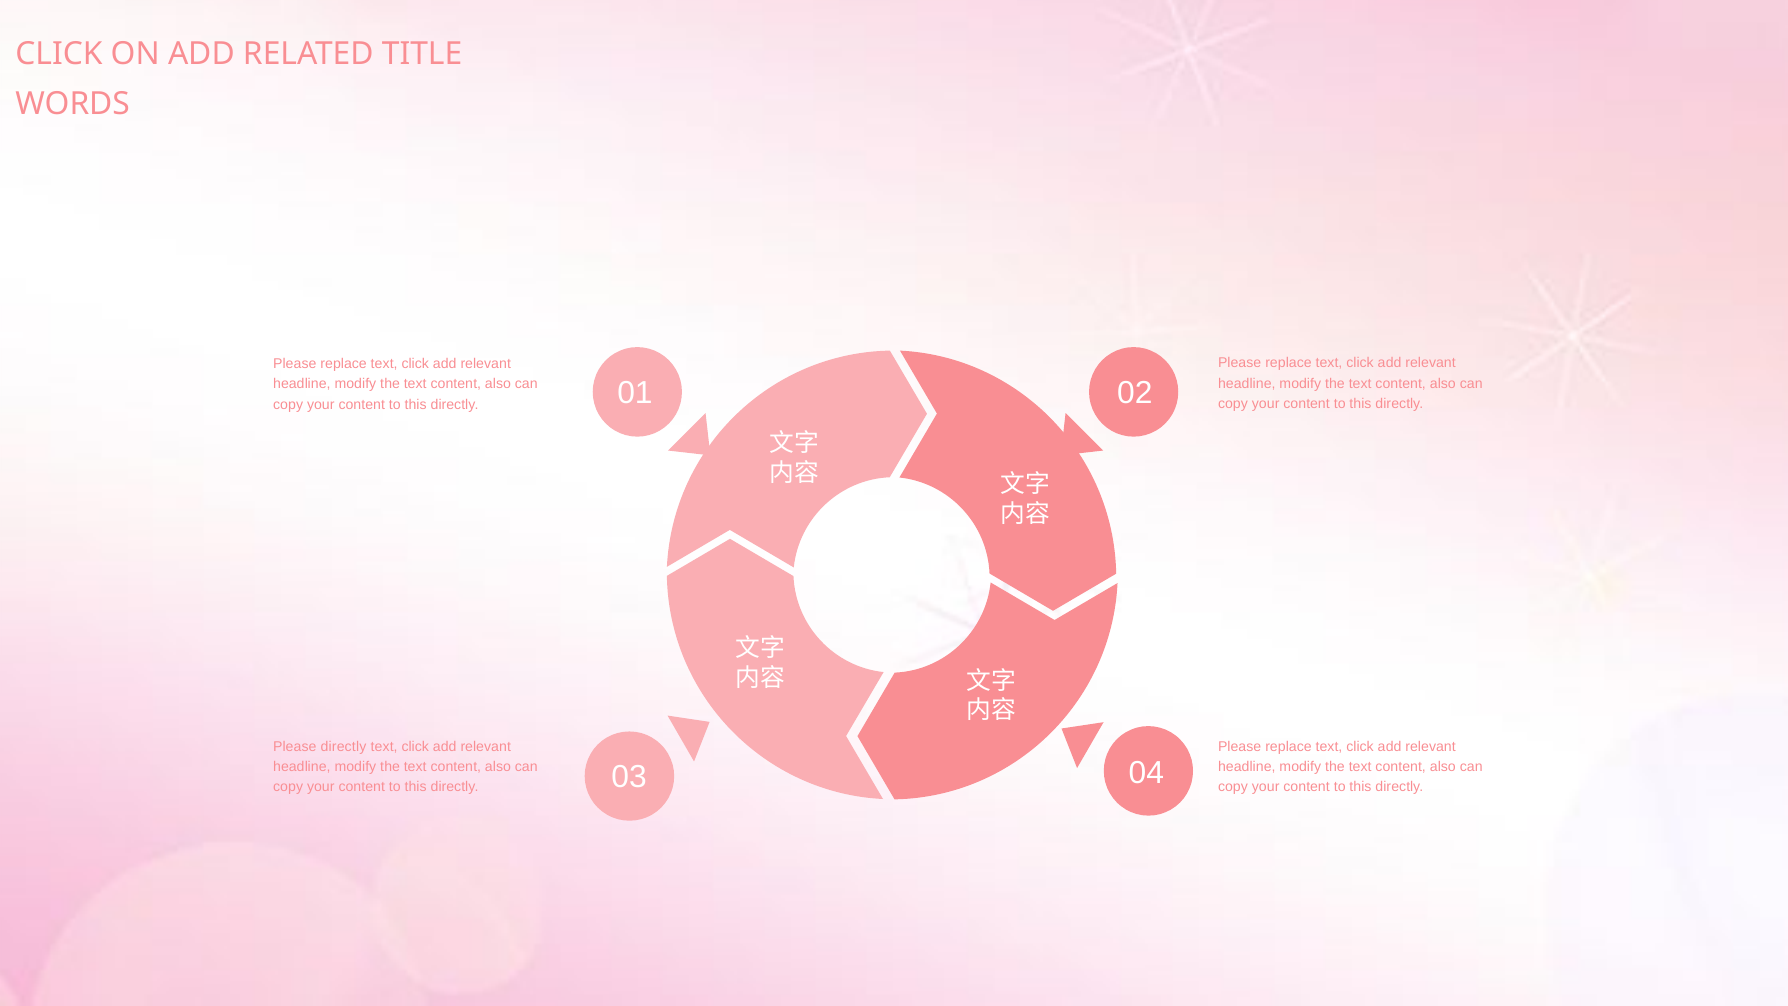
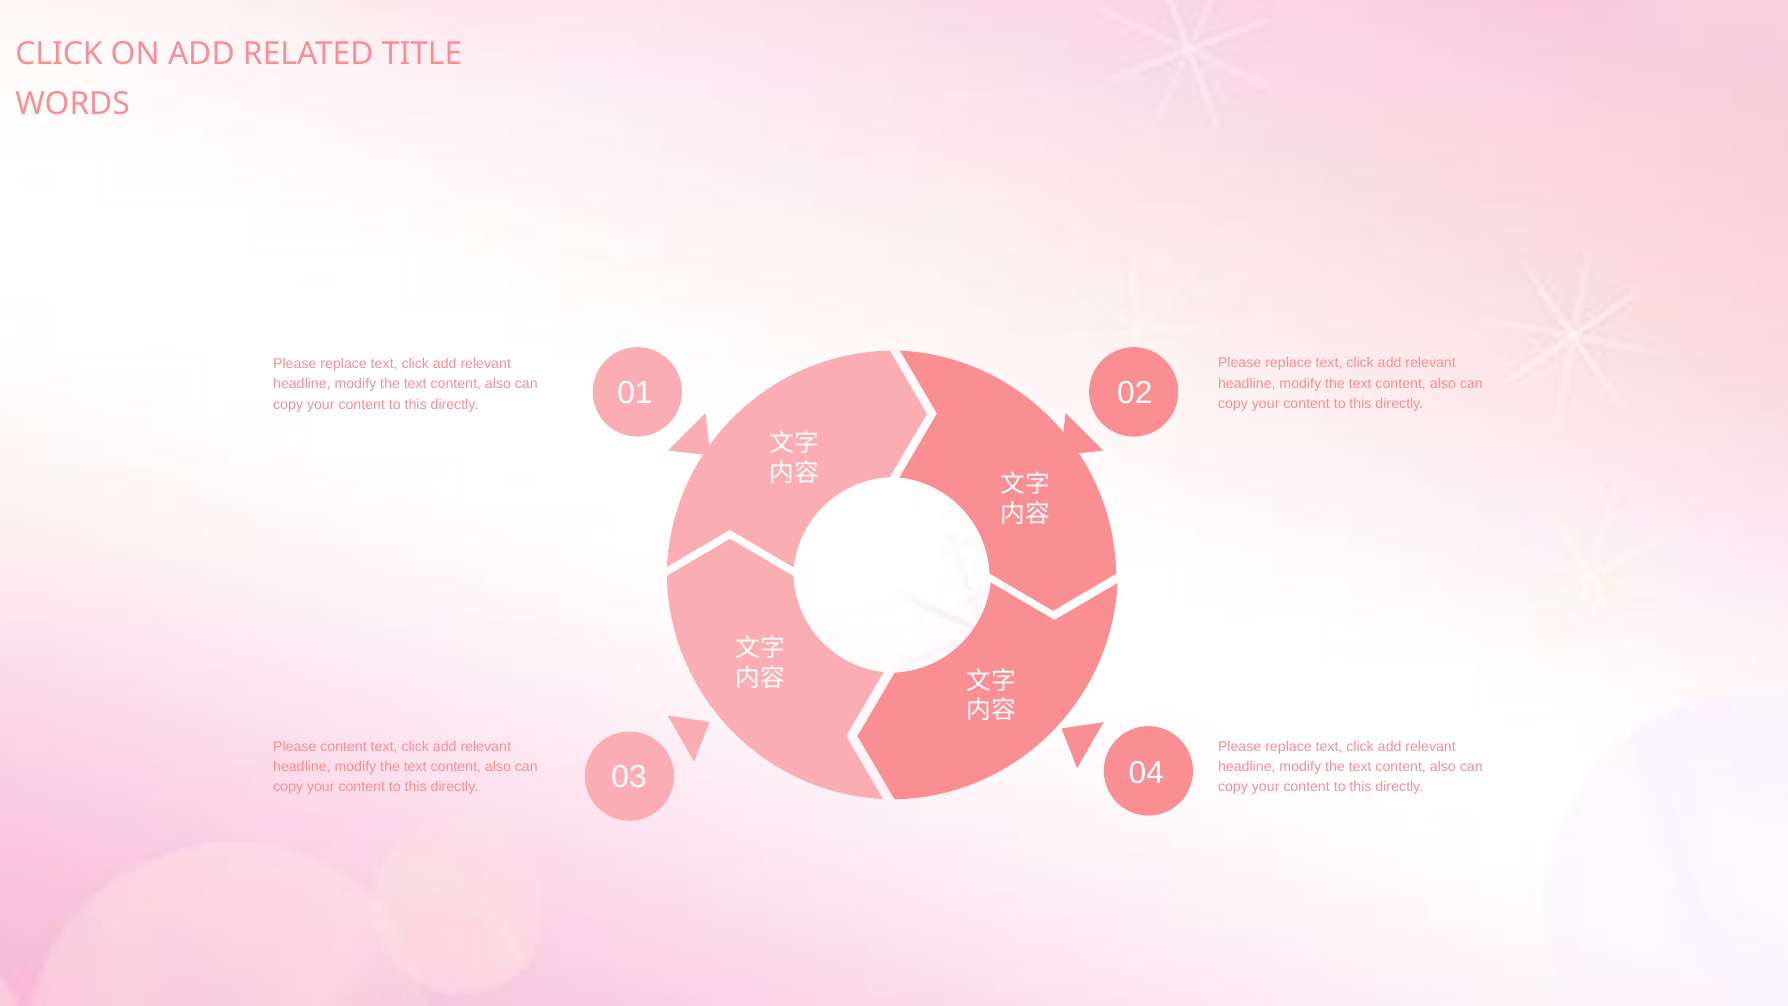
Please directly: directly -> content
